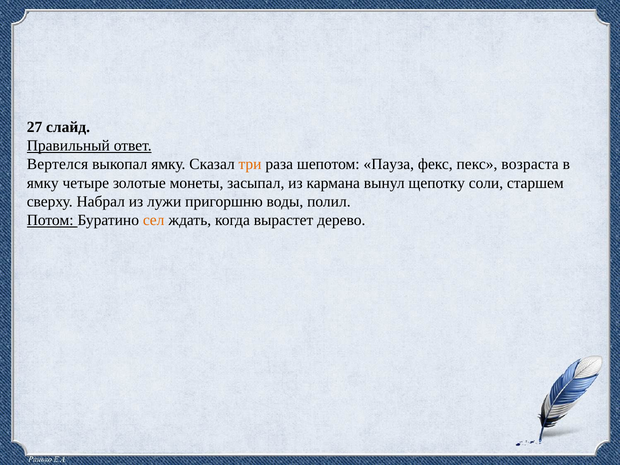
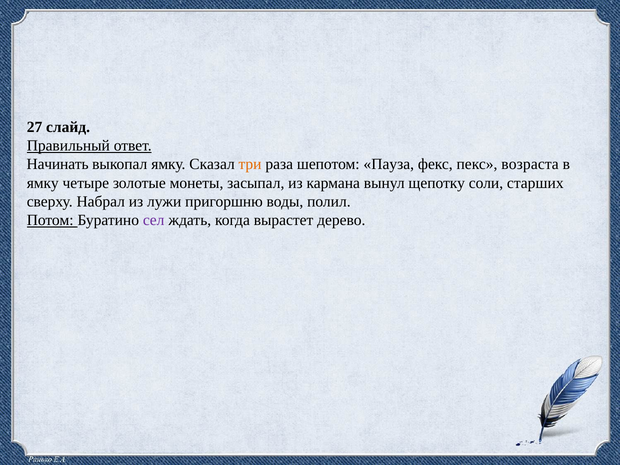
Вертелся: Вертелся -> Начинать
старшем: старшем -> старших
сел colour: orange -> purple
